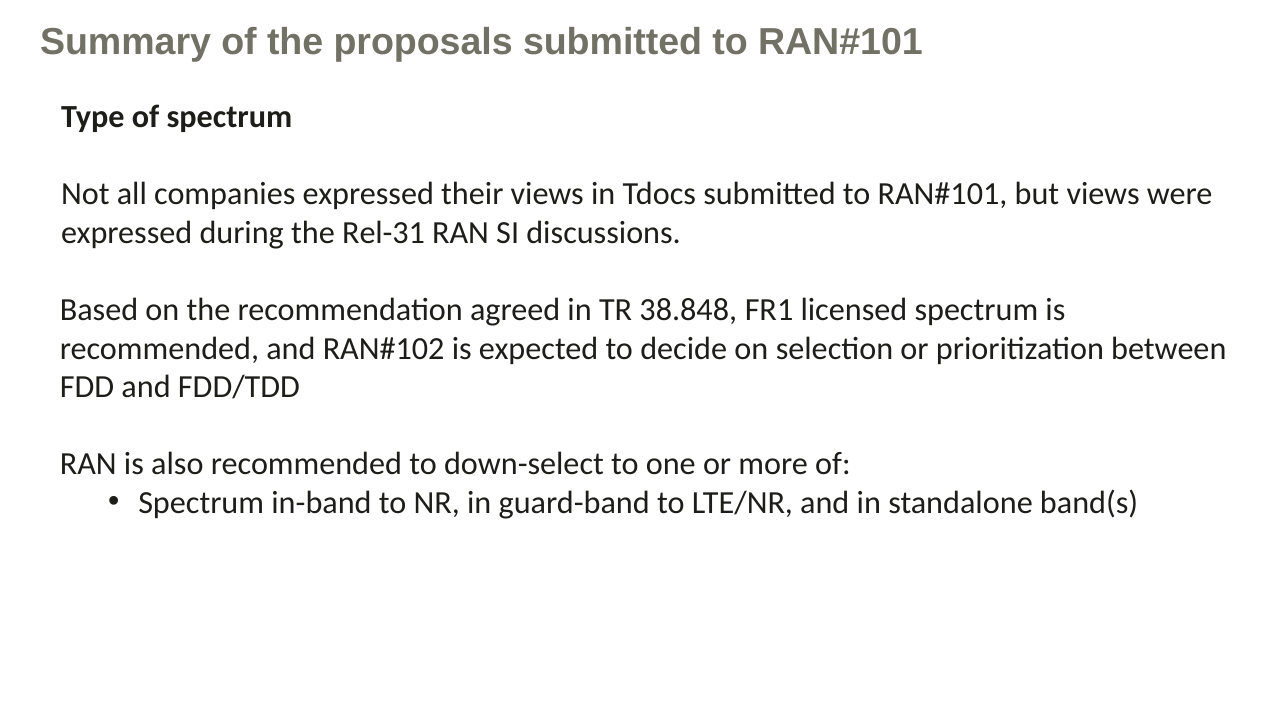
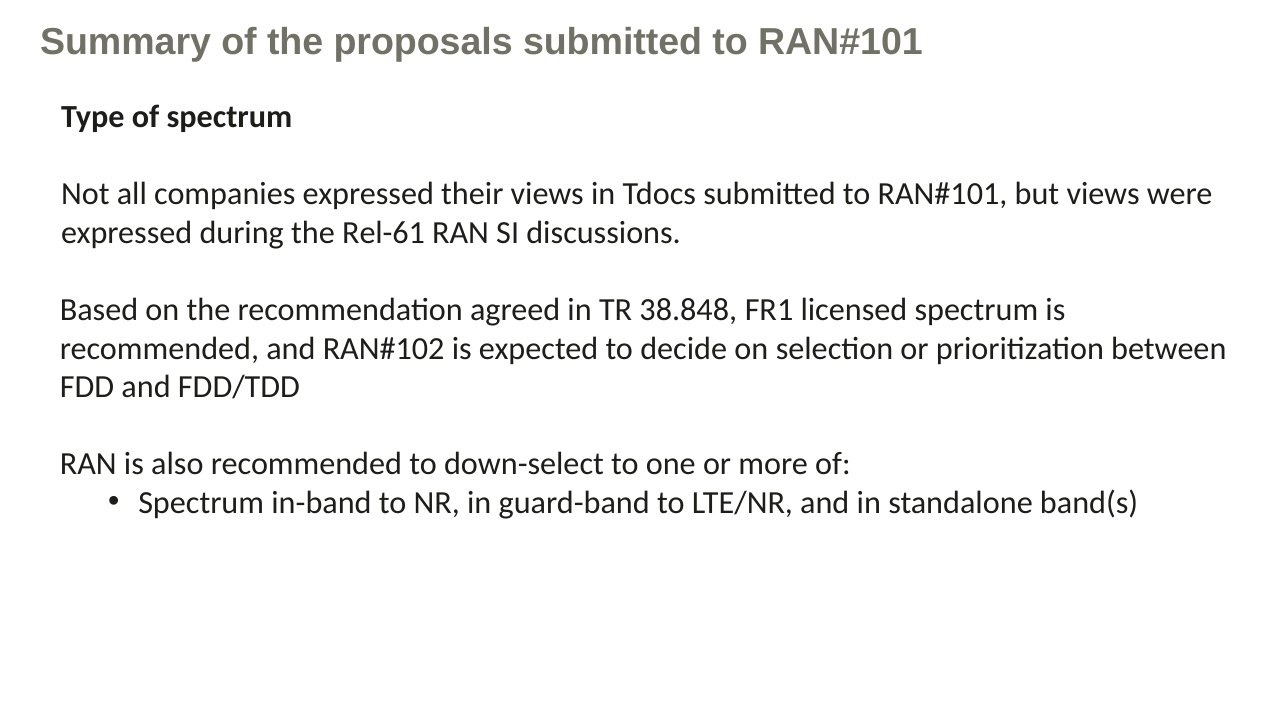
Rel-31: Rel-31 -> Rel-61
